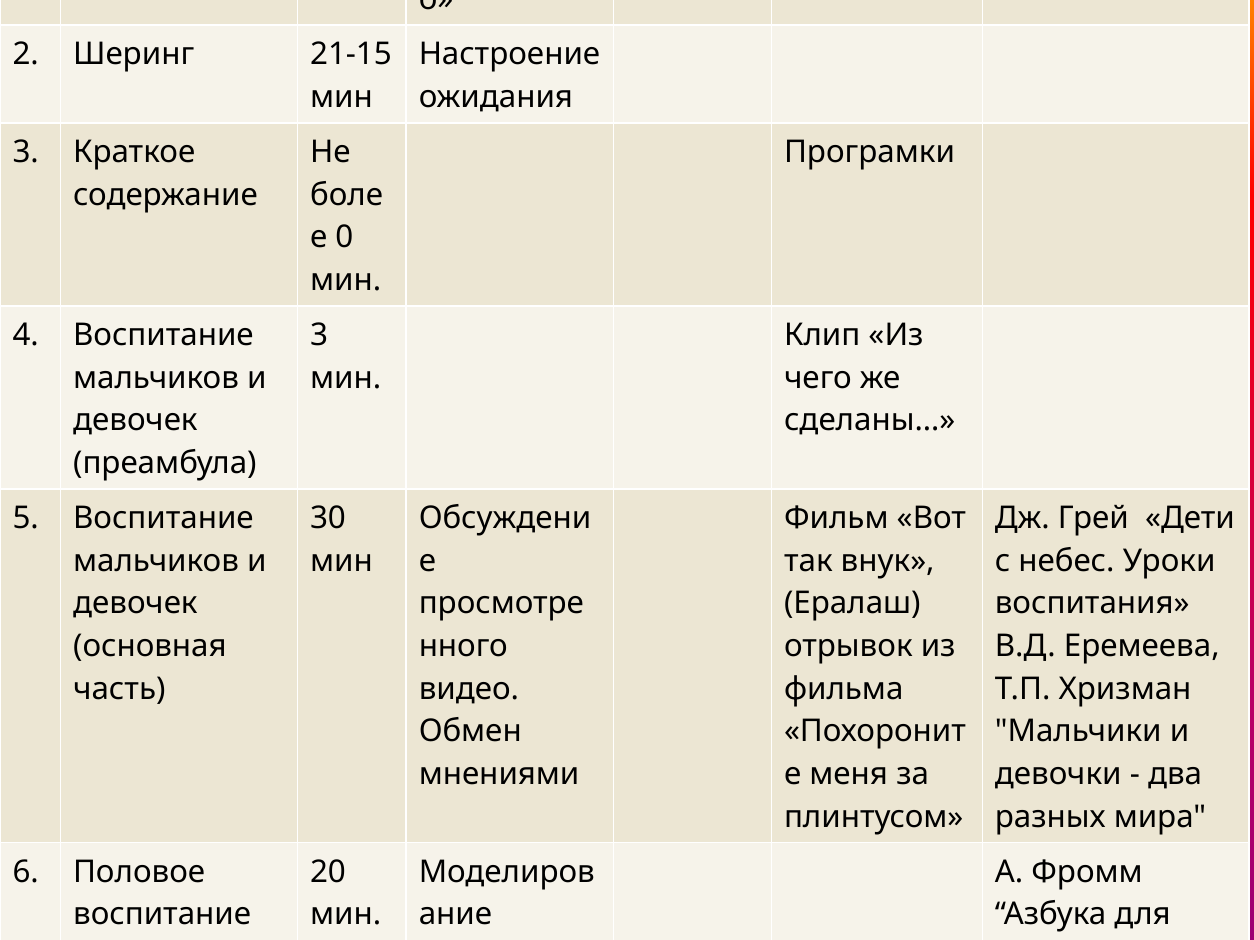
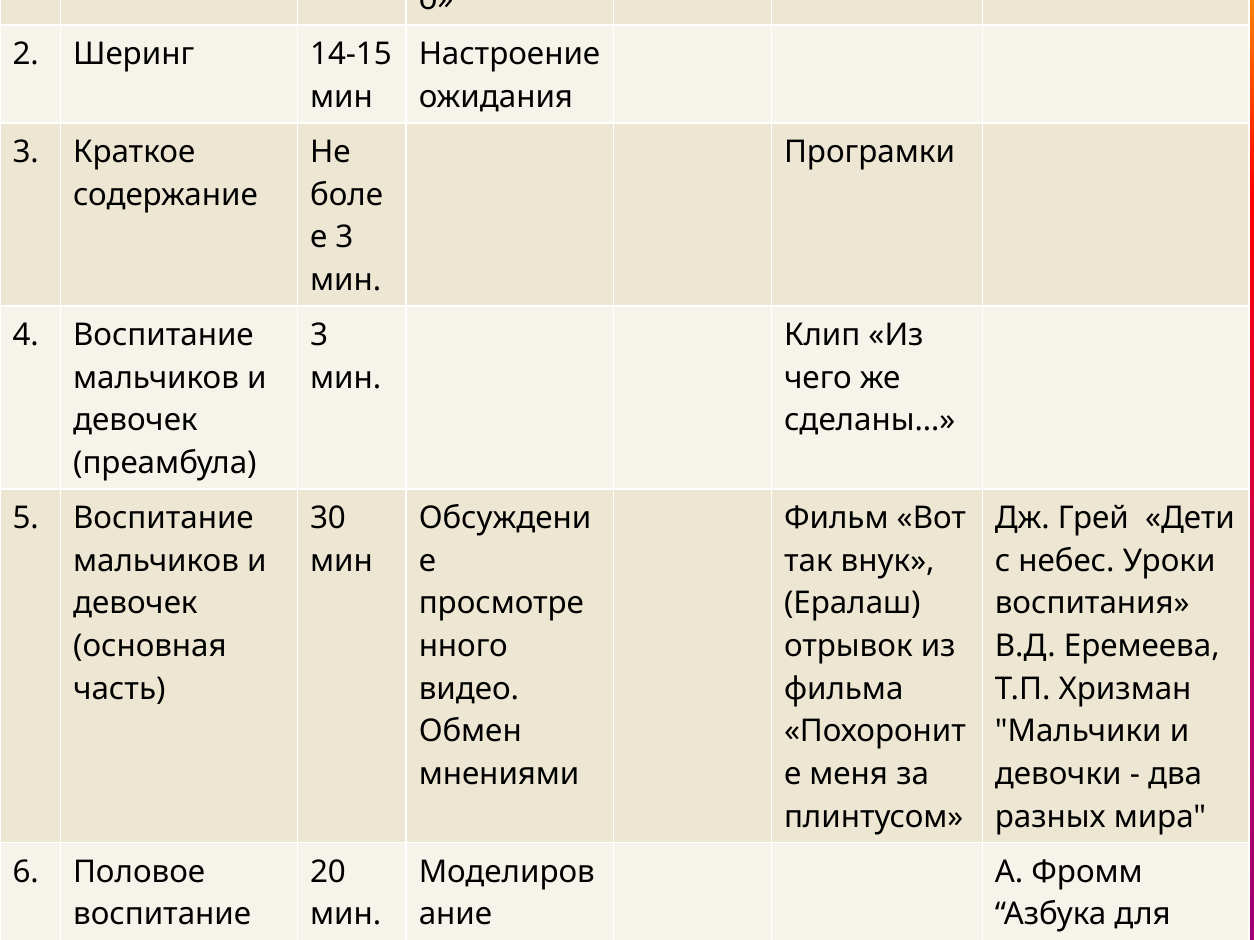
21-15: 21-15 -> 14-15
0 at (344, 237): 0 -> 3
